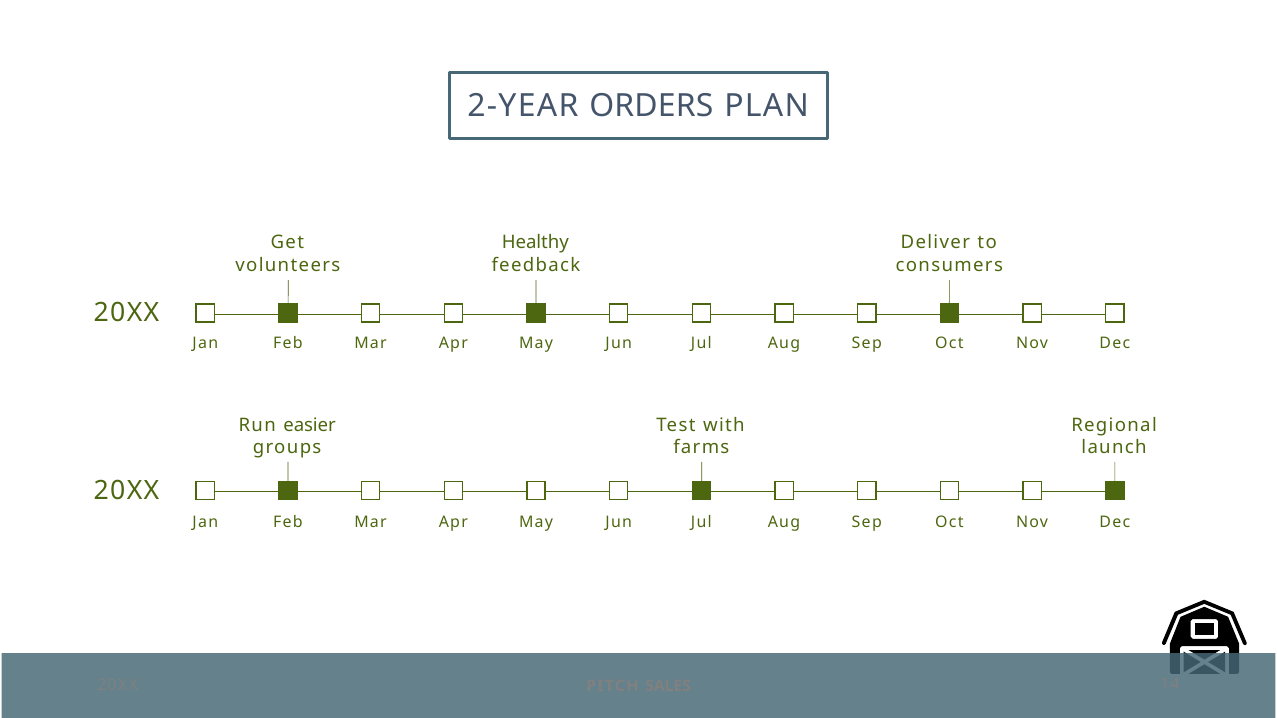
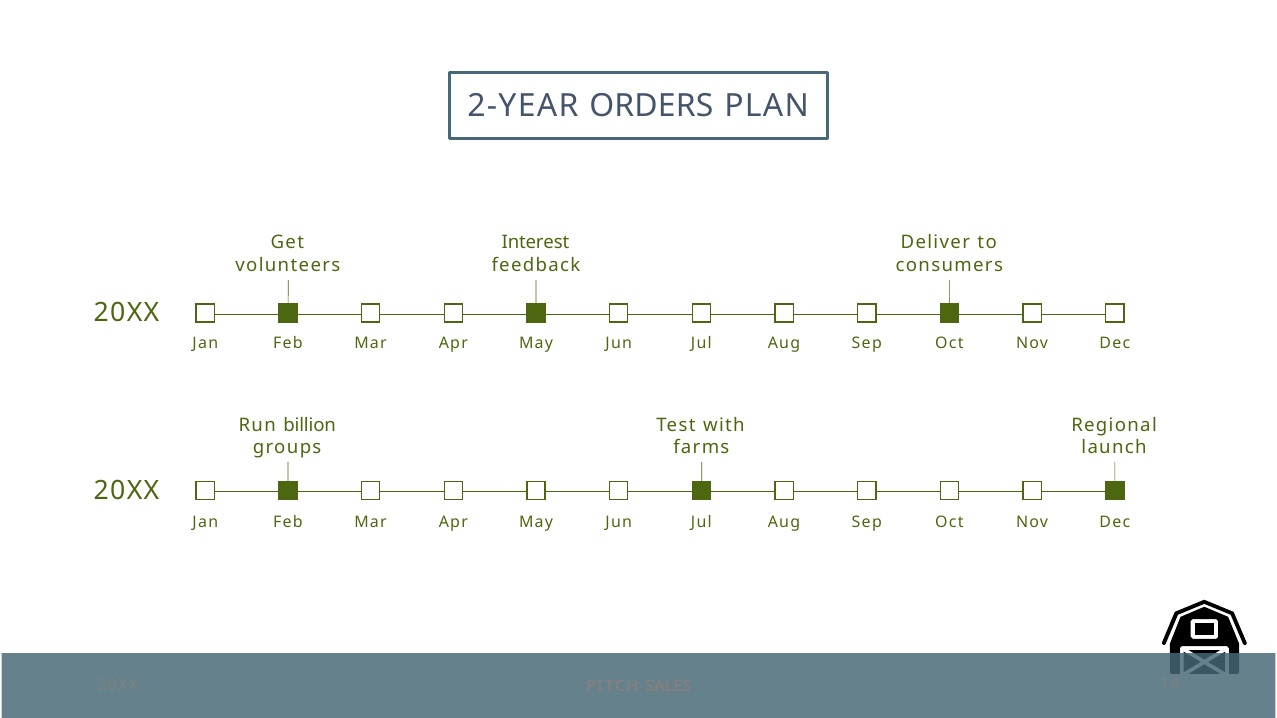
Healthy: Healthy -> Interest
easier: easier -> billion
